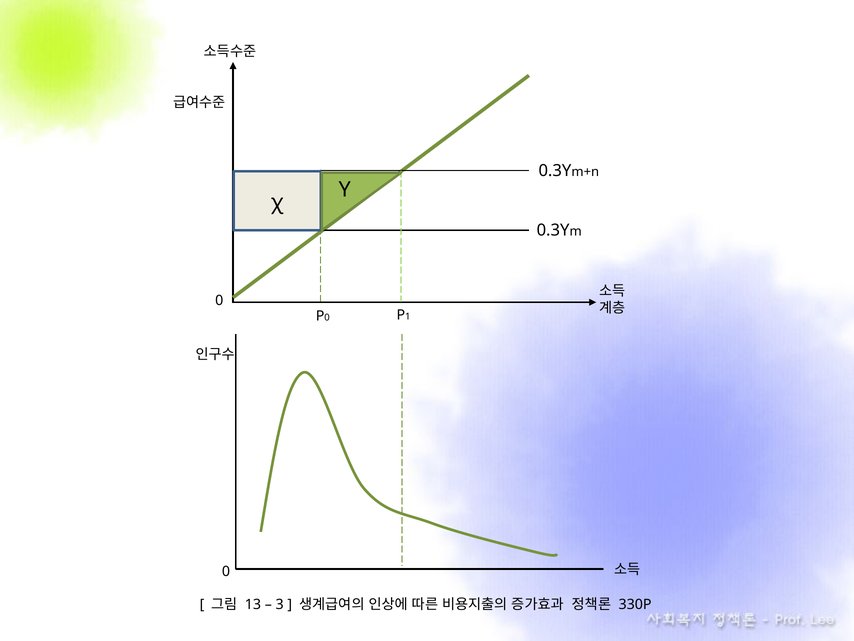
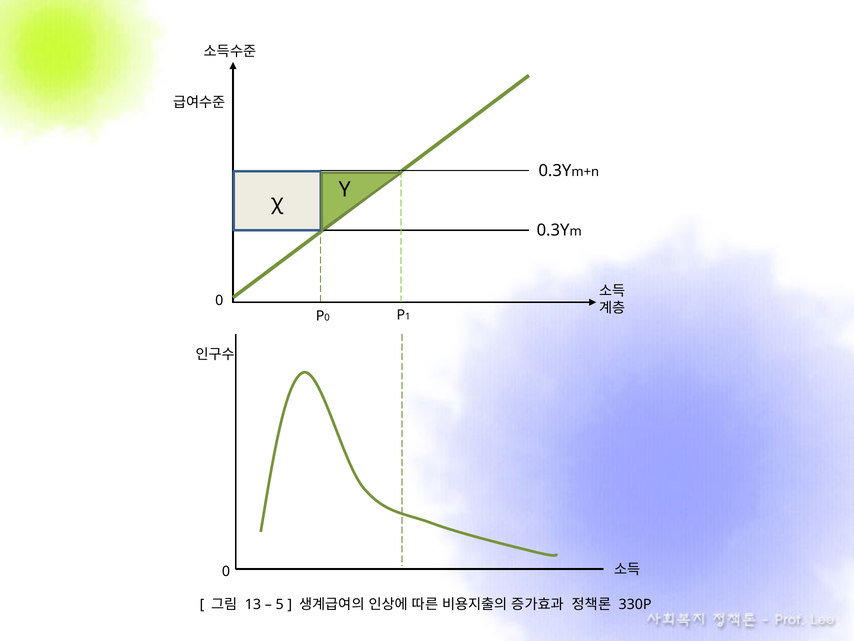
3: 3 -> 5
